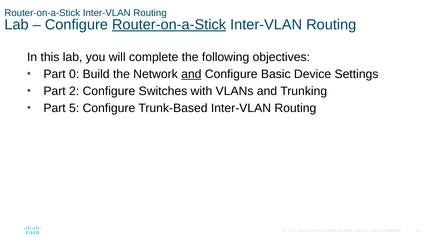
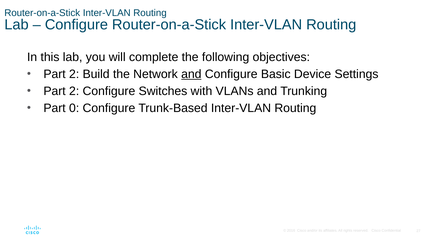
Router-on-a-Stick at (169, 25) underline: present -> none
0 at (74, 74): 0 -> 2
5: 5 -> 0
